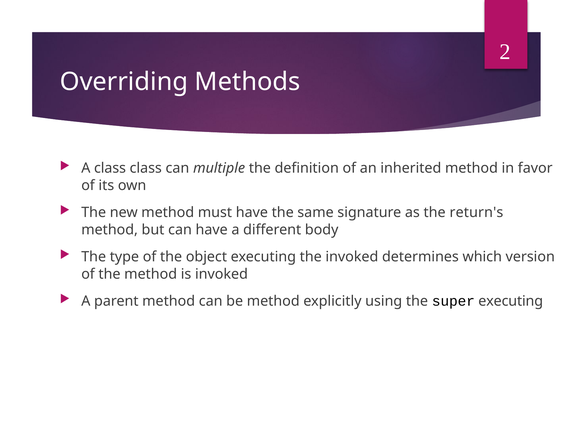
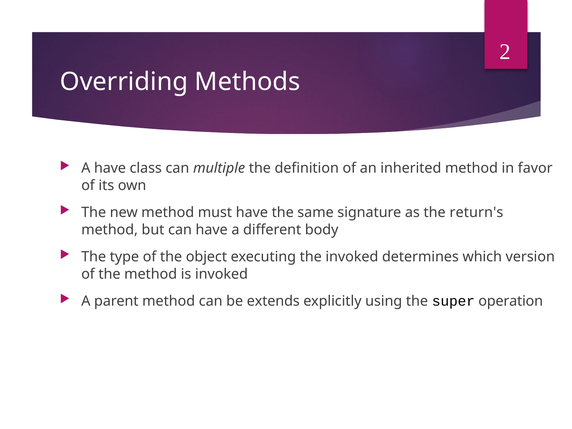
A class: class -> have
be method: method -> extends
super executing: executing -> operation
